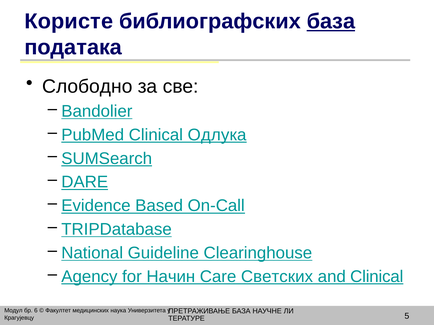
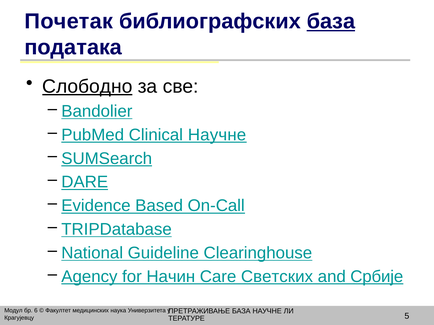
Користе: Користе -> Почетак
Слободно underline: none -> present
Clinical Одлука: Одлука -> Научне
and Clinical: Clinical -> Србије
